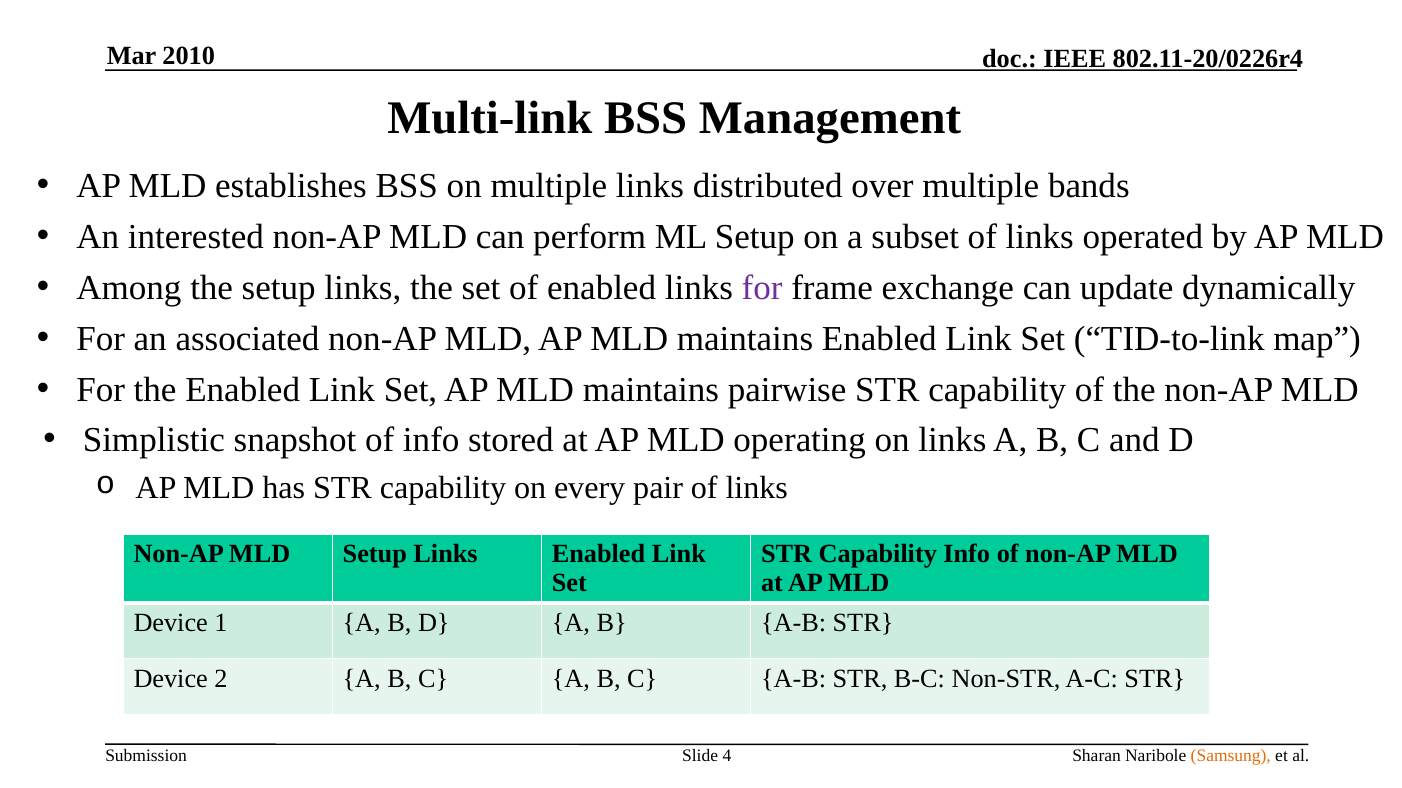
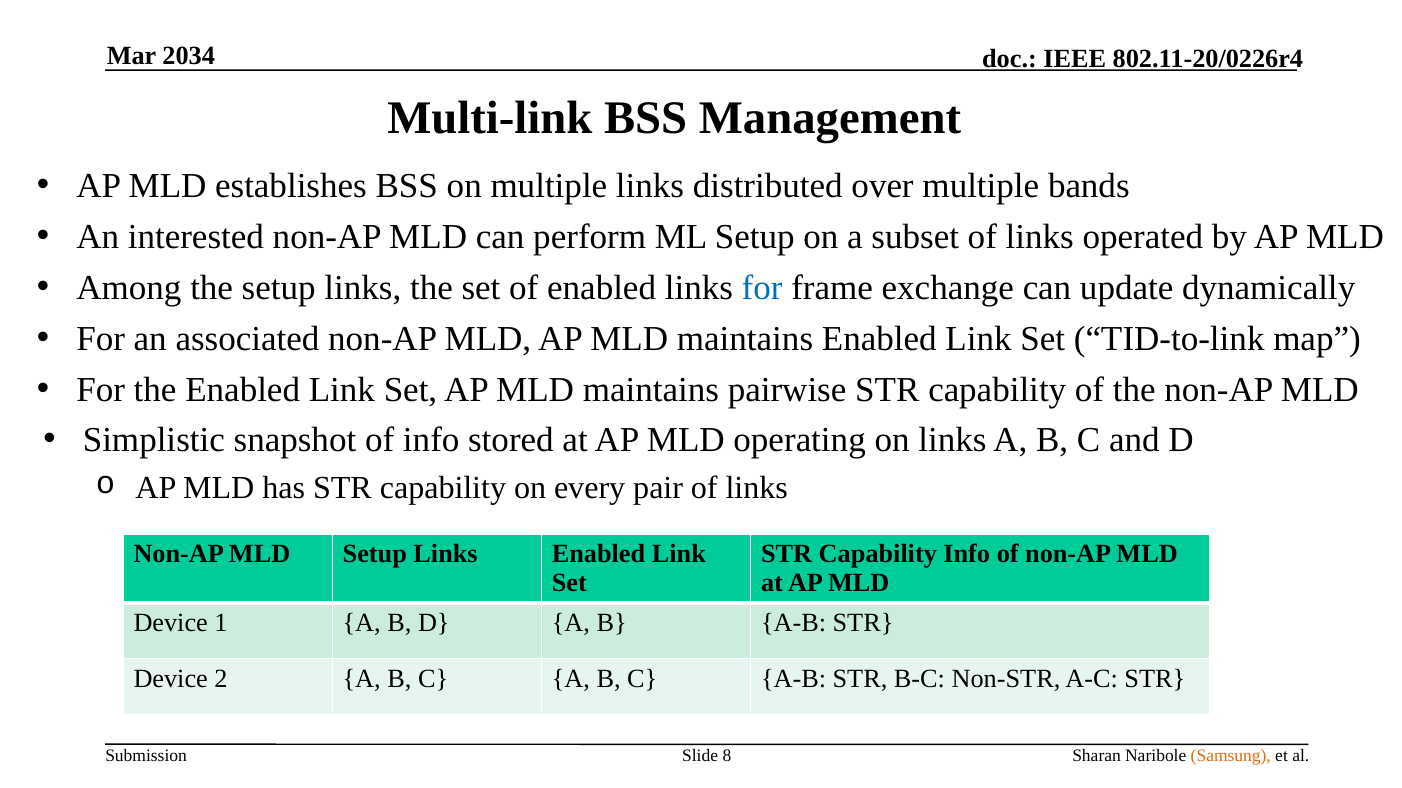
2010: 2010 -> 2034
for at (762, 288) colour: purple -> blue
4: 4 -> 8
